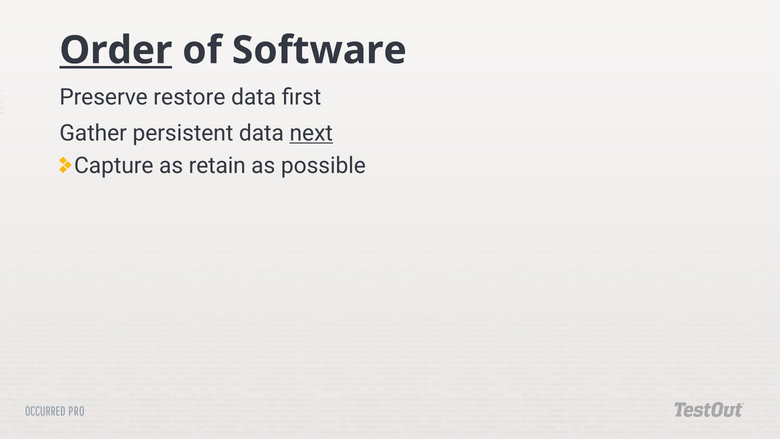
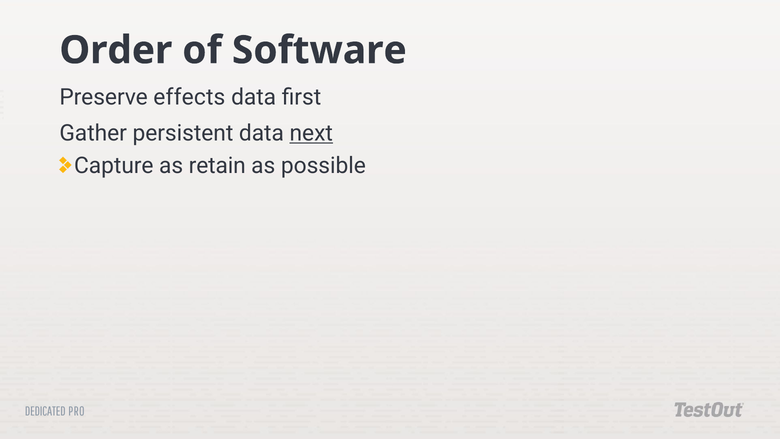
Order underline: present -> none
restore: restore -> effects
OCCURRED: OCCURRED -> DEDICATED
